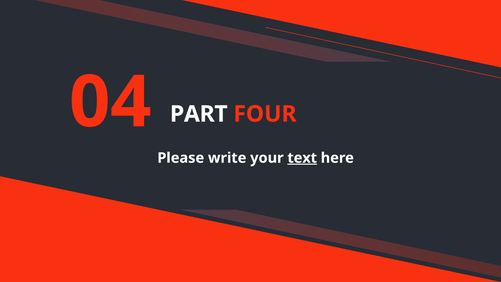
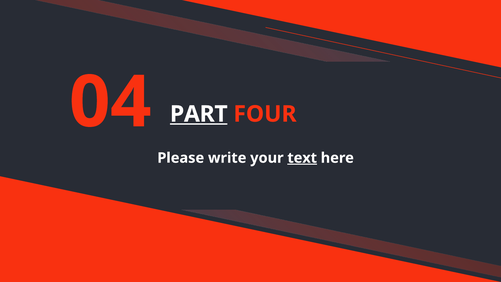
PART underline: none -> present
